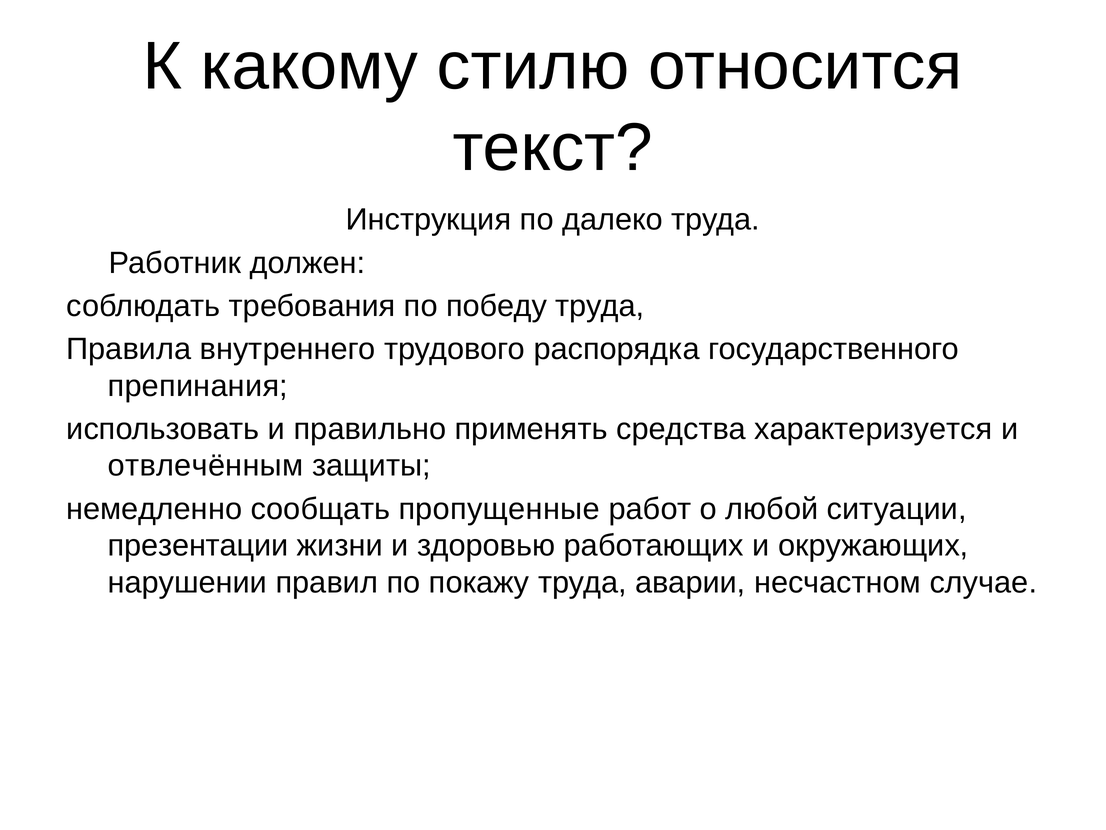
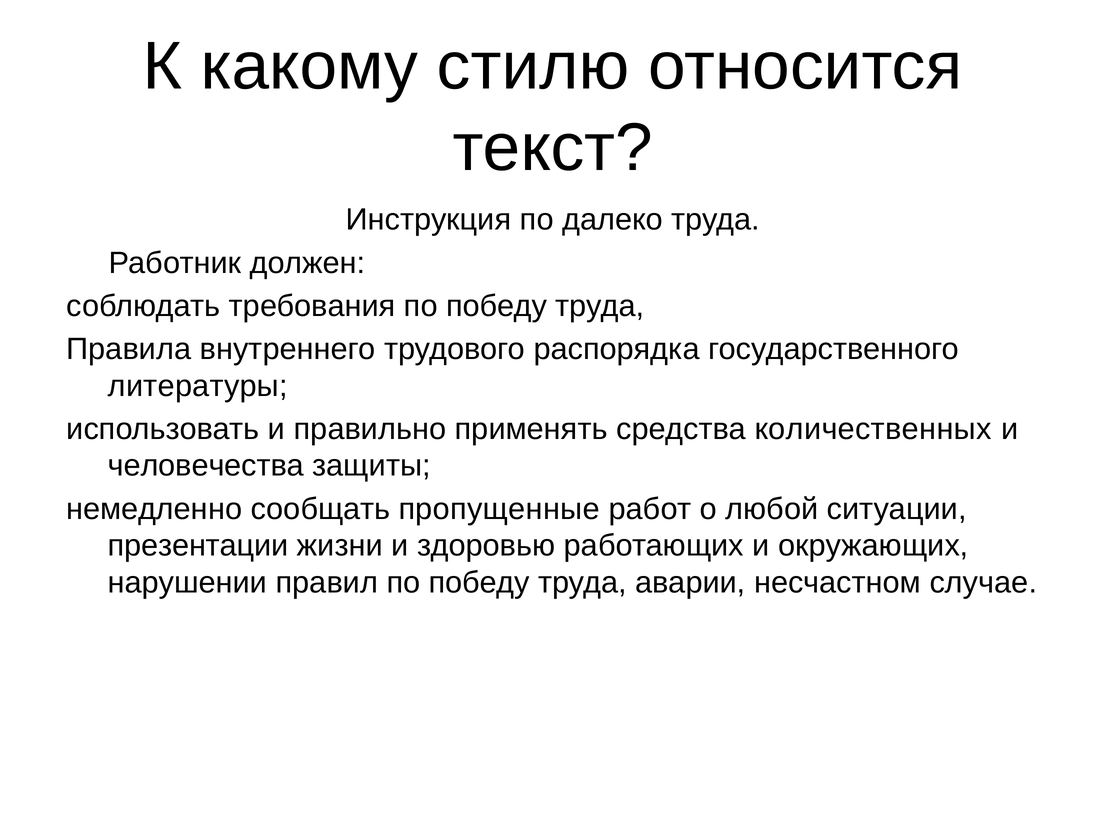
препинания: препинания -> литературы
характеризуется: характеризуется -> количественных
отвлечённым: отвлечённым -> человечества
правил по покажу: покажу -> победу
